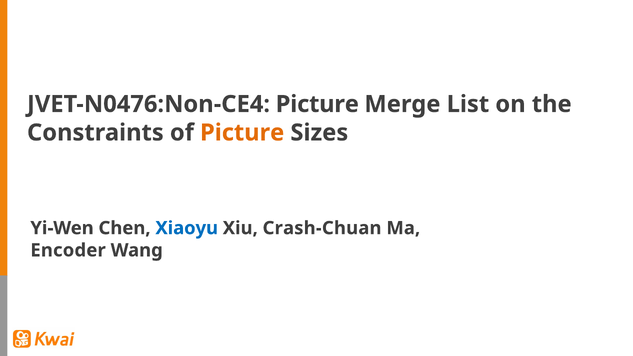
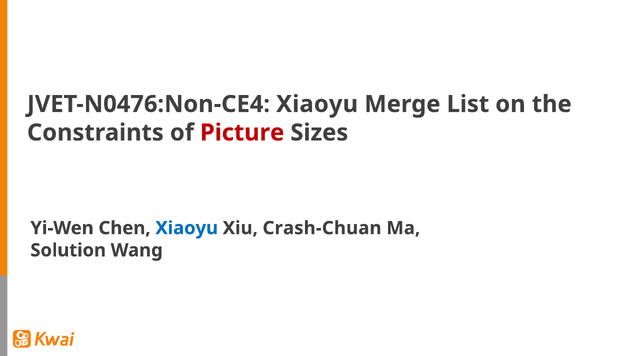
JVET-N0476:Non-CE4 Picture: Picture -> Xiaoyu
Picture at (242, 133) colour: orange -> red
Encoder: Encoder -> Solution
